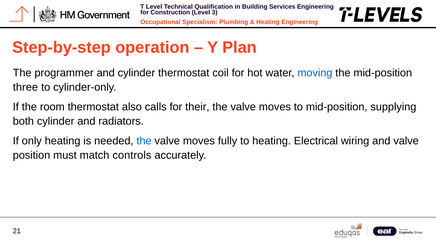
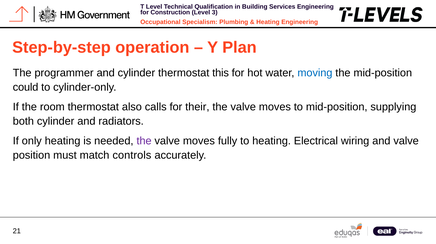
coil: coil -> this
three: three -> could
the at (144, 141) colour: blue -> purple
